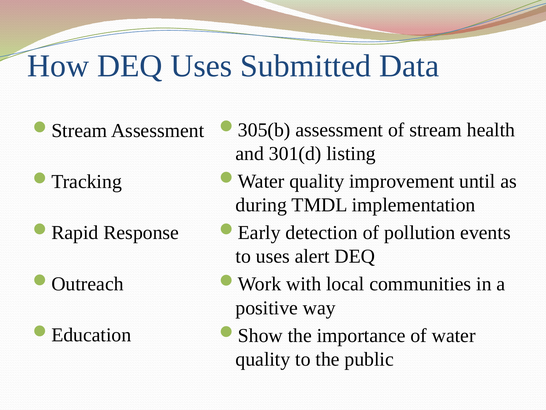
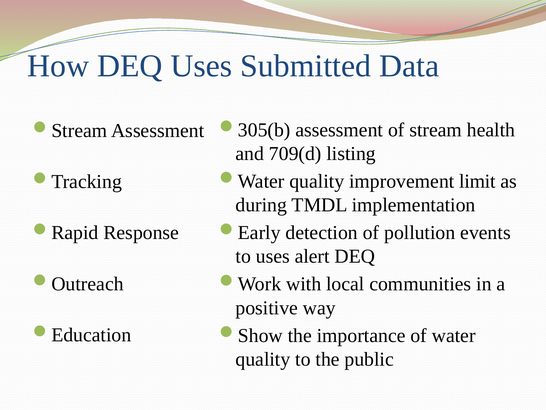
301(d: 301(d -> 709(d
until: until -> limit
